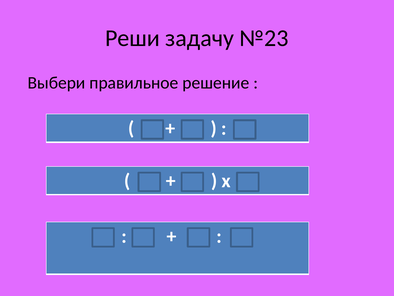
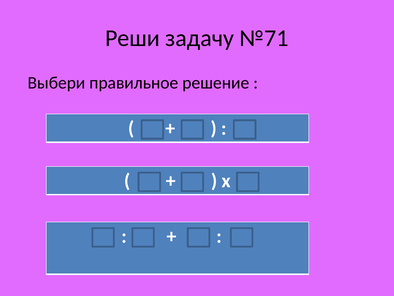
№23: №23 -> №71
